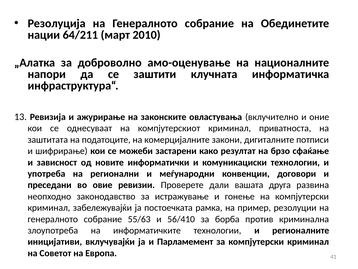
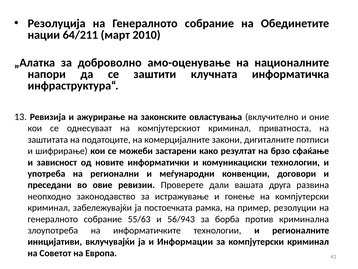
56/410: 56/410 -> 56/943
Парламемент: Парламемент -> Информации
